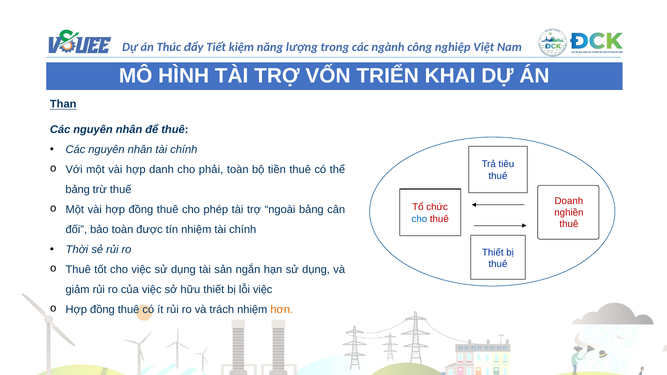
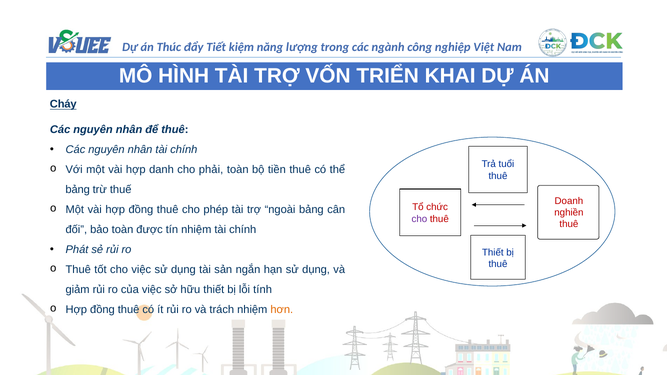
Than: Than -> Cháy
tiêu: tiêu -> tuổi
cho at (419, 219) colour: blue -> purple
Thời: Thời -> Phát
lỗi việc: việc -> tính
